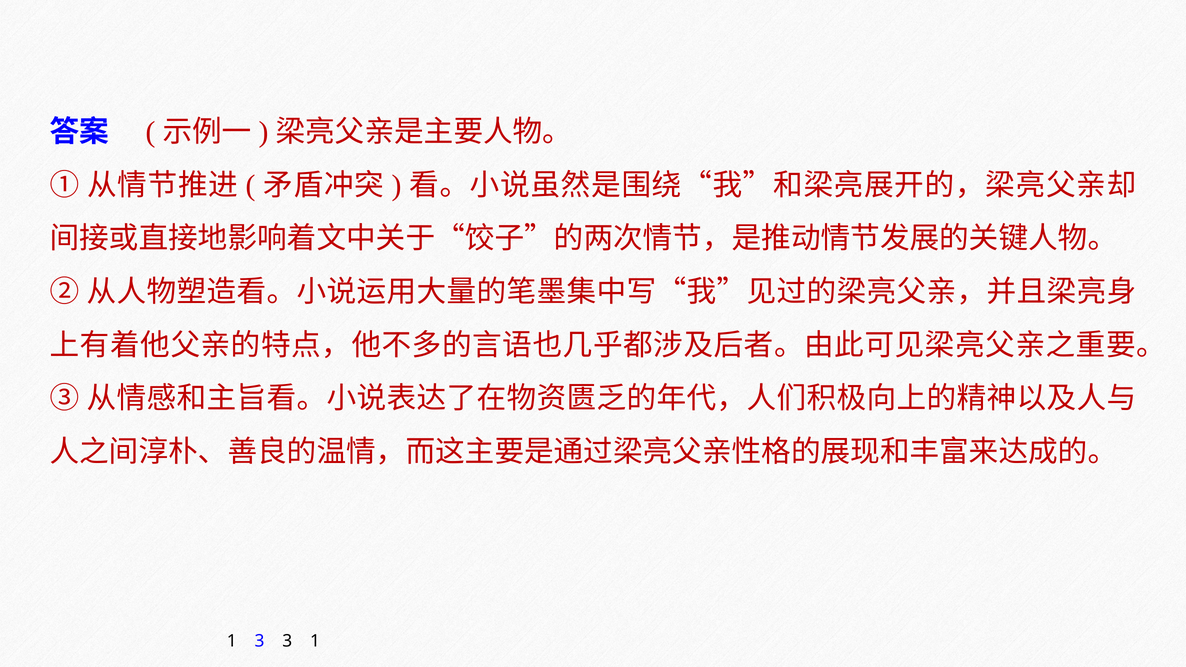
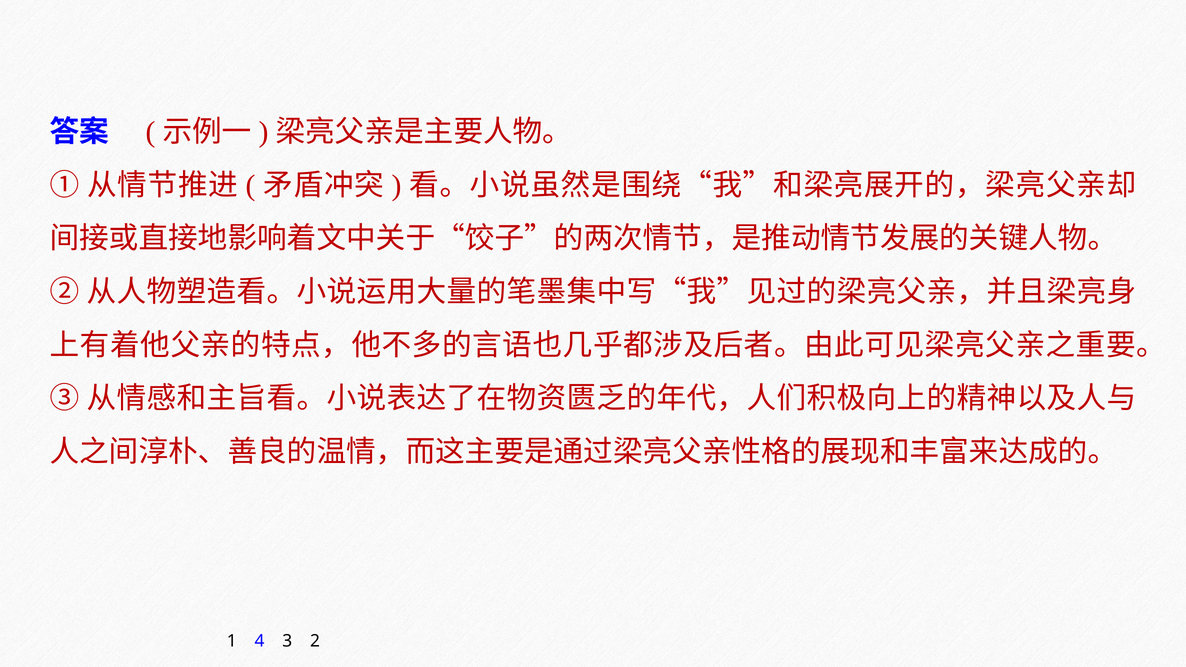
1 3: 3 -> 4
3 1: 1 -> 2
